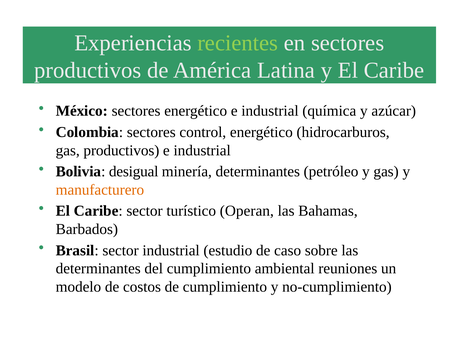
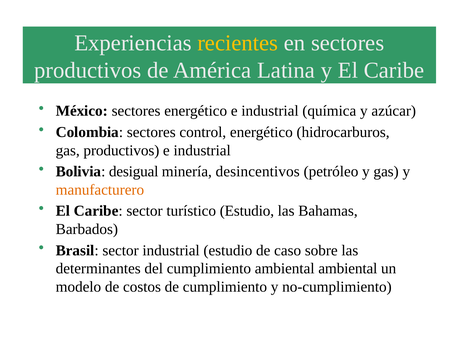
recientes colour: light green -> yellow
minería determinantes: determinantes -> desincentivos
turístico Operan: Operan -> Estudio
ambiental reuniones: reuniones -> ambiental
